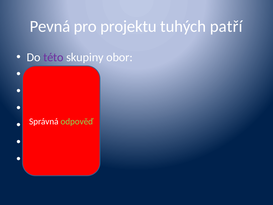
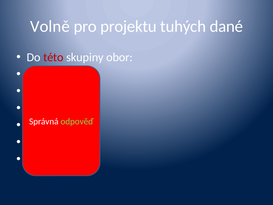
Pevná: Pevná -> Volně
patří: patří -> dané
této colour: purple -> red
